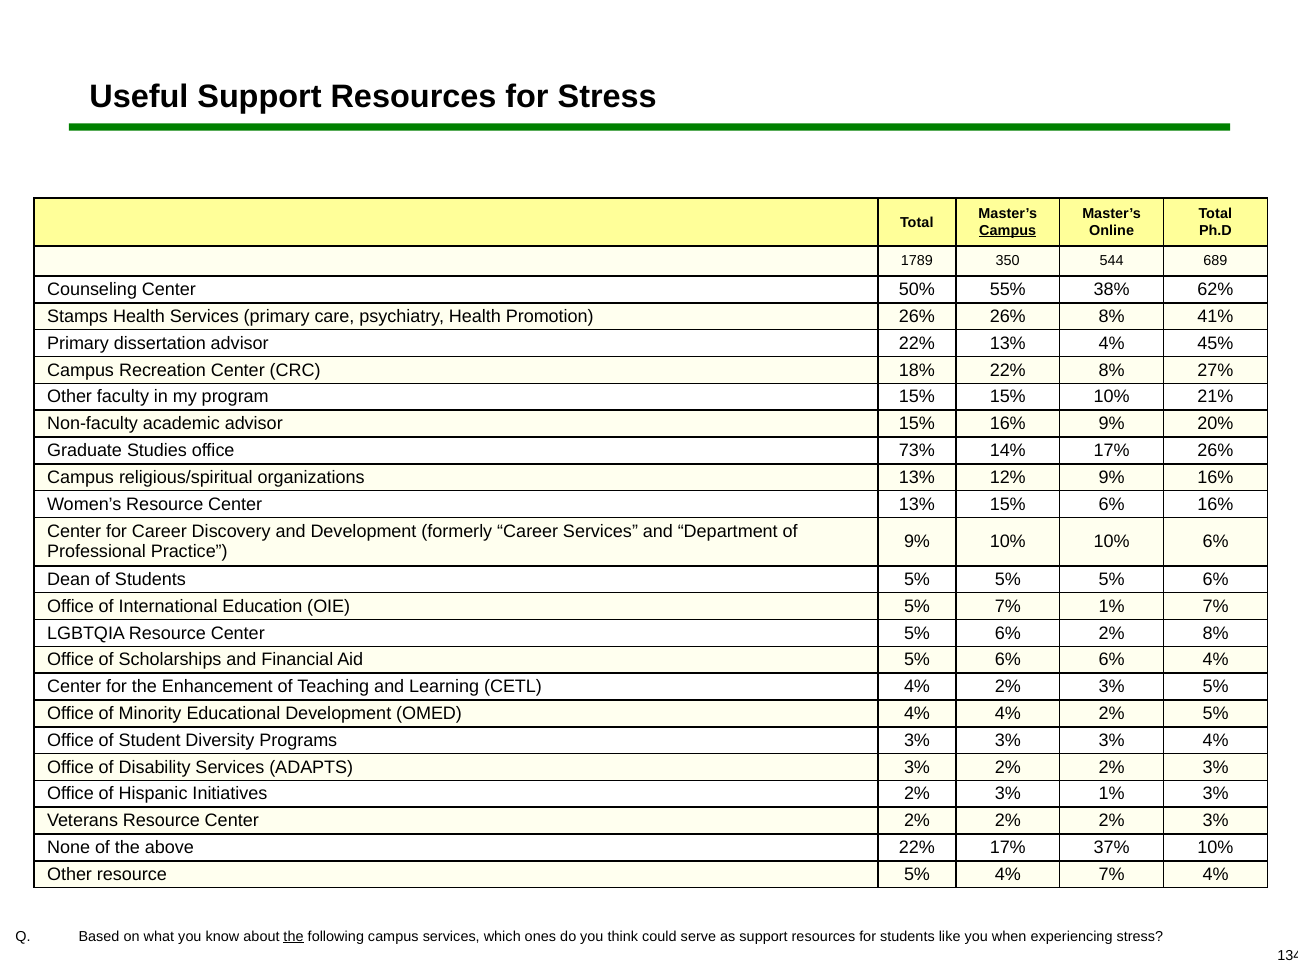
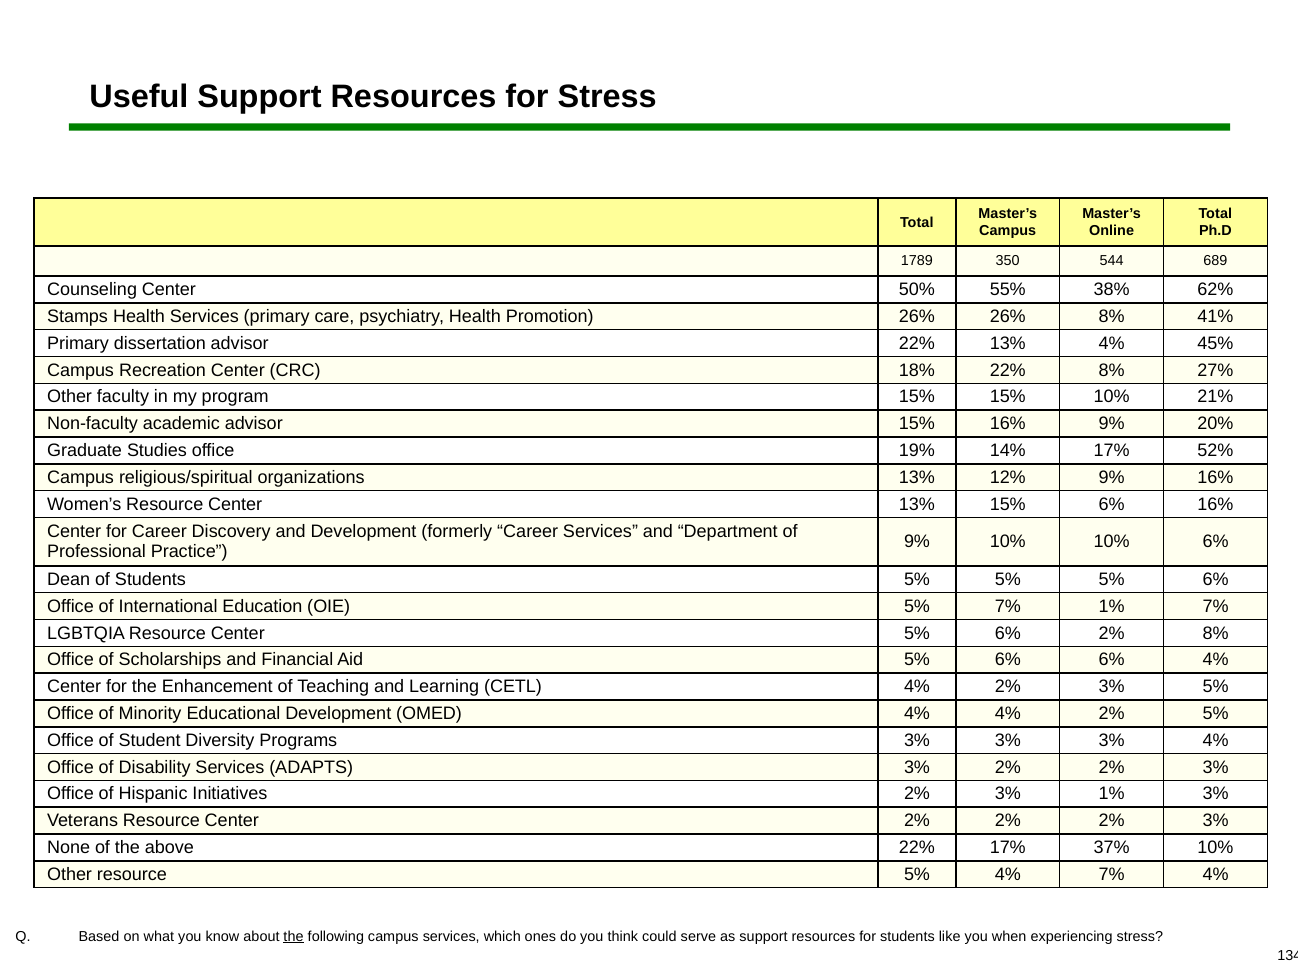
Campus at (1008, 231) underline: present -> none
73%: 73% -> 19%
17% 26%: 26% -> 52%
